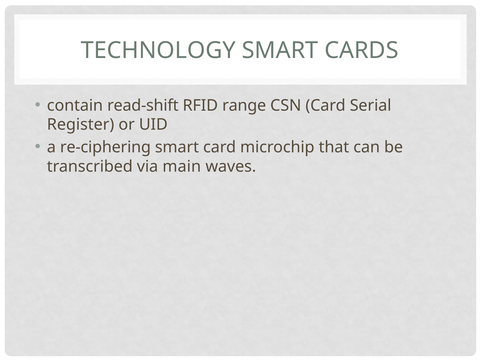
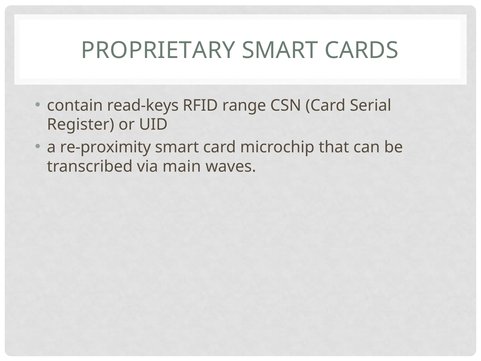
TECHNOLOGY: TECHNOLOGY -> PROPRIETARY
read-shift: read-shift -> read-keys
re-ciphering: re-ciphering -> re-proximity
